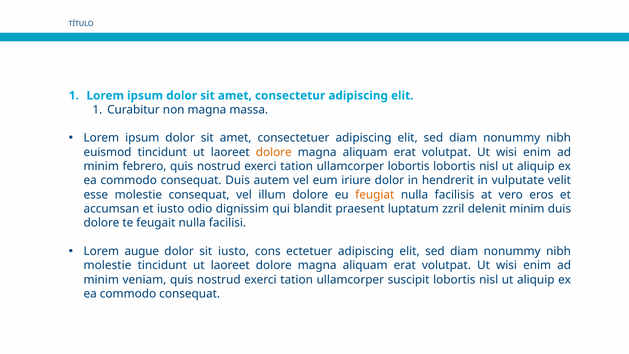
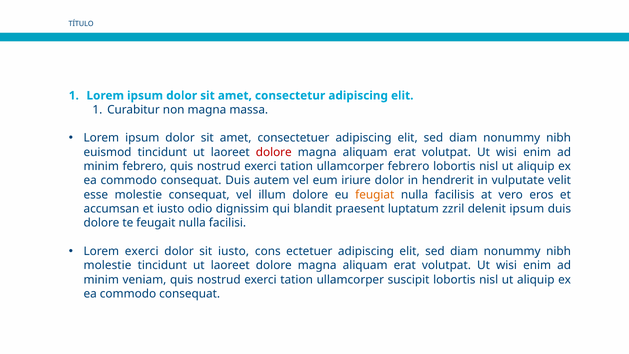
dolore at (274, 152) colour: orange -> red
ullamcorper lobortis: lobortis -> febrero
delenit minim: minim -> ipsum
Lorem augue: augue -> exerci
